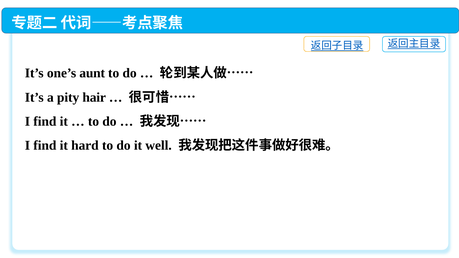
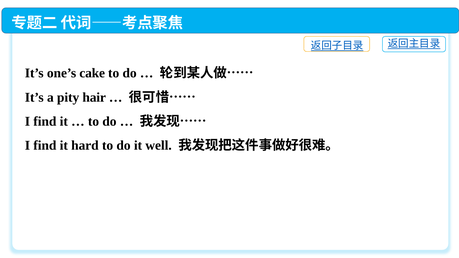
aunt: aunt -> cake
